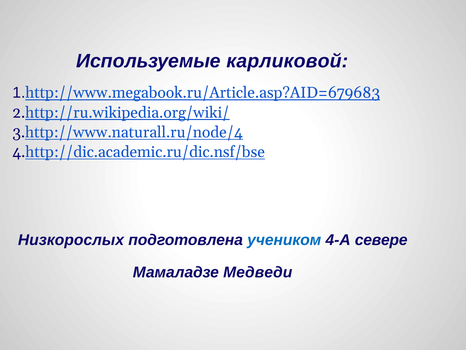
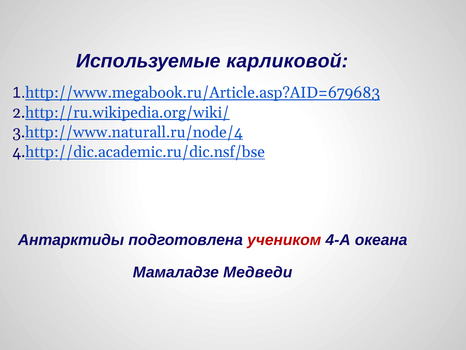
Низкорослых: Низкорослых -> Антарктиды
учеником colour: blue -> red
севере: севере -> океана
